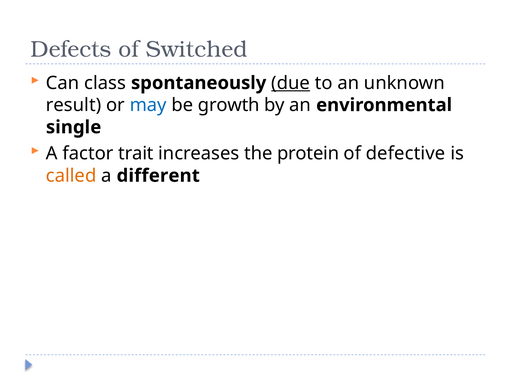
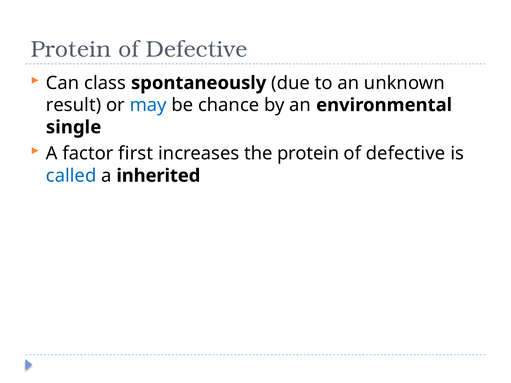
Defects at (71, 49): Defects -> Protein
Switched at (197, 49): Switched -> Defective
due underline: present -> none
growth: growth -> chance
trait: trait -> first
called colour: orange -> blue
different: different -> inherited
